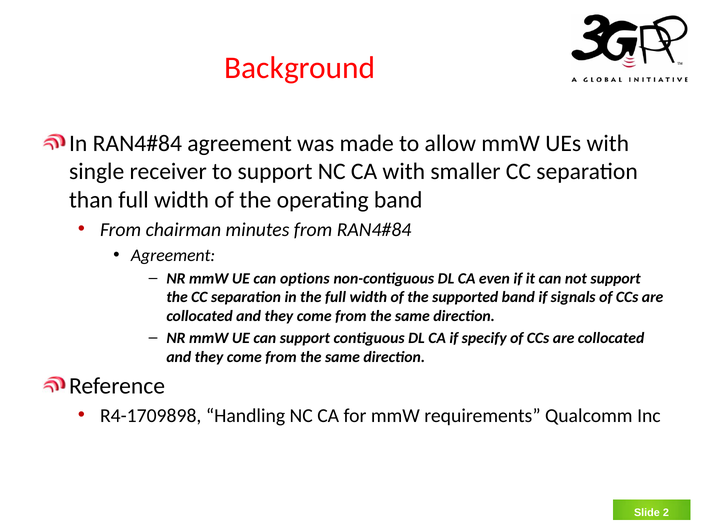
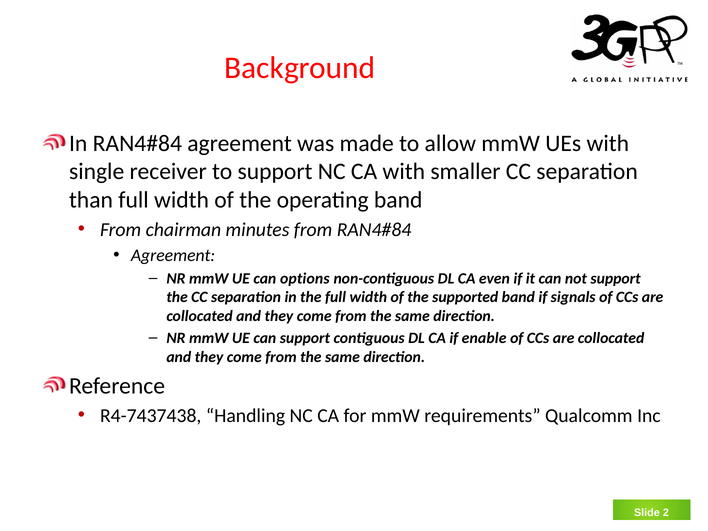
specify: specify -> enable
R4-1709898: R4-1709898 -> R4-7437438
